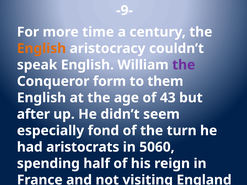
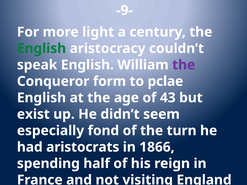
time: time -> light
English at (41, 48) colour: orange -> green
them: them -> pclae
after: after -> exist
5060: 5060 -> 1866
